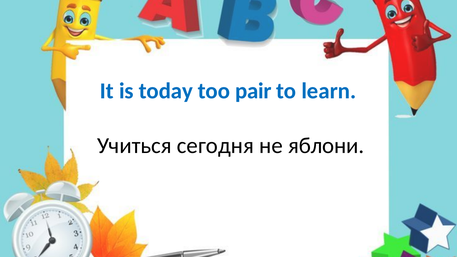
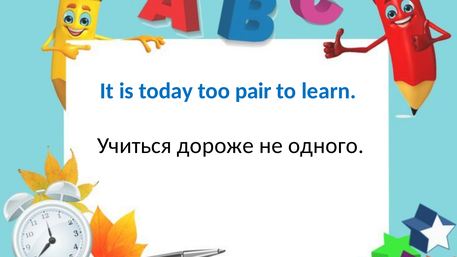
сегодня: сегодня -> дороже
яблони: яблони -> одного
